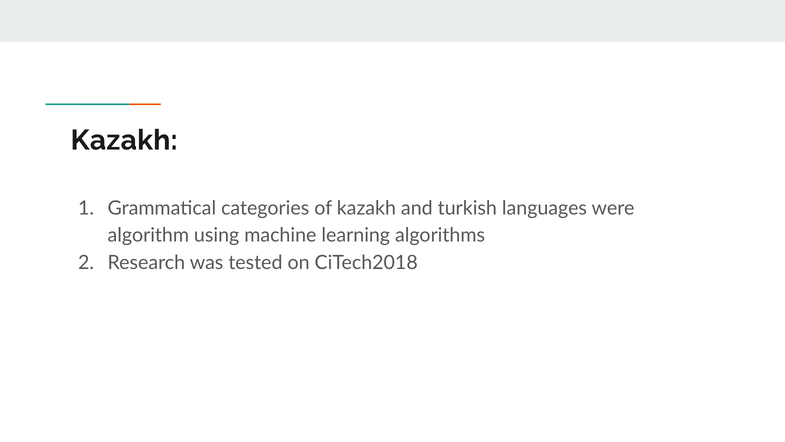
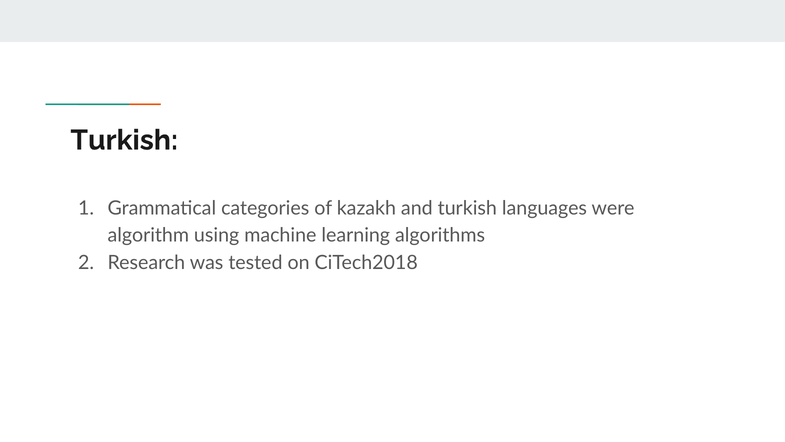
Kazakh at (124, 140): Kazakh -> Turkish
